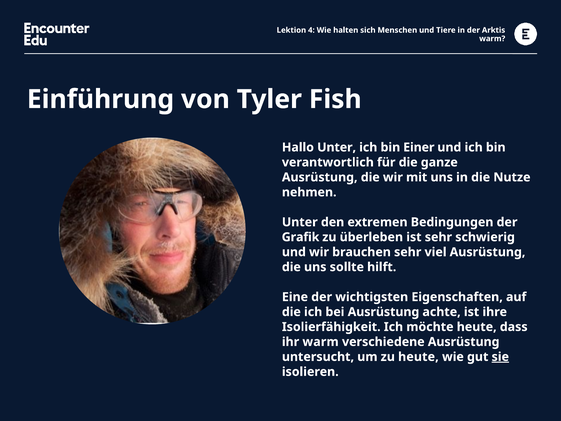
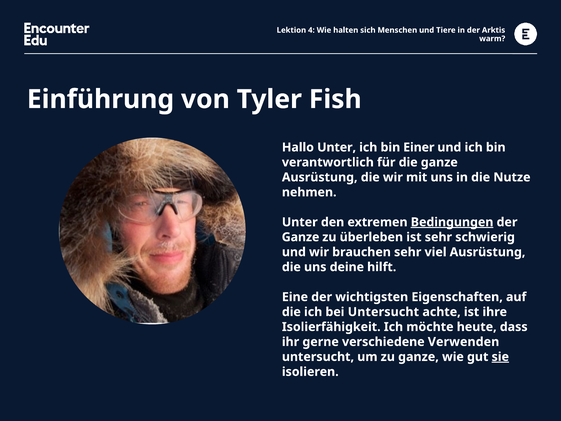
Bedingungen underline: none -> present
Grafik at (301, 237): Grafik -> Ganze
sollte: sollte -> deine
bei Ausrüstung: Ausrüstung -> Untersucht
ihr warm: warm -> gerne
verschiedene Ausrüstung: Ausrüstung -> Verwenden
zu heute: heute -> ganze
